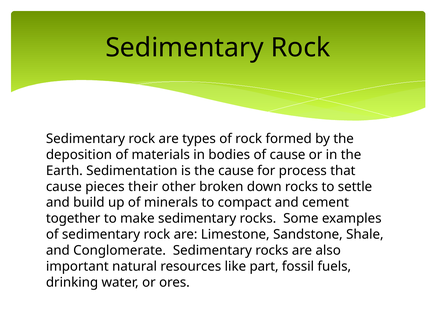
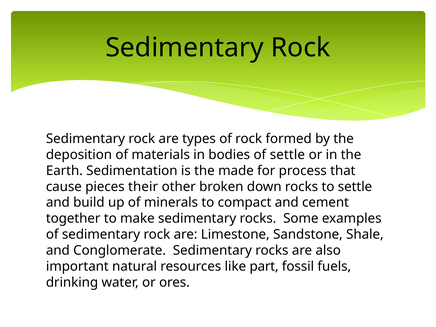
of cause: cause -> settle
the cause: cause -> made
